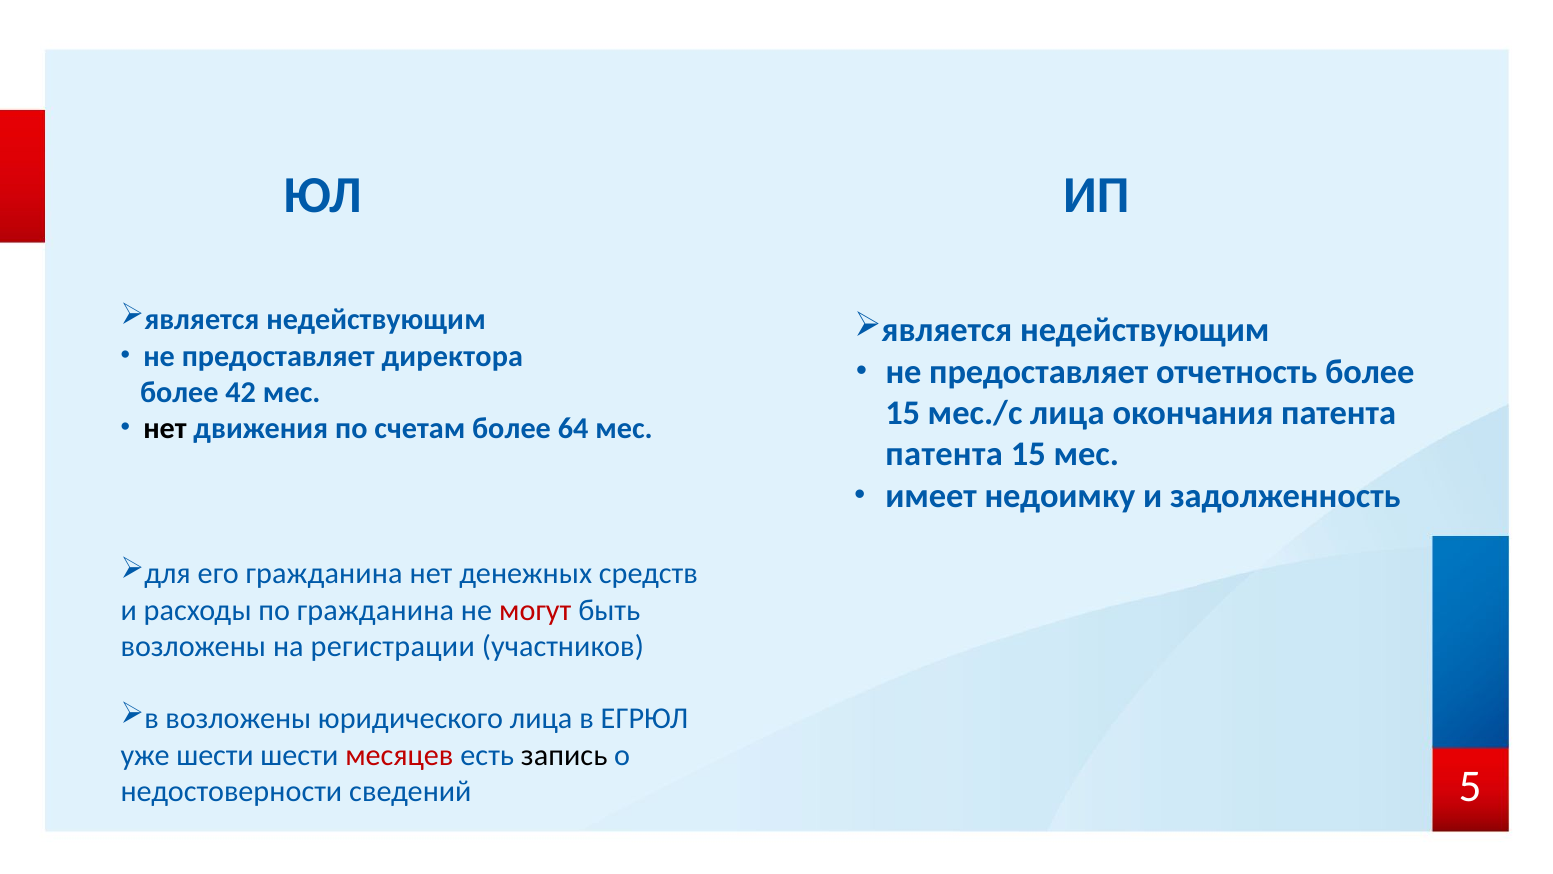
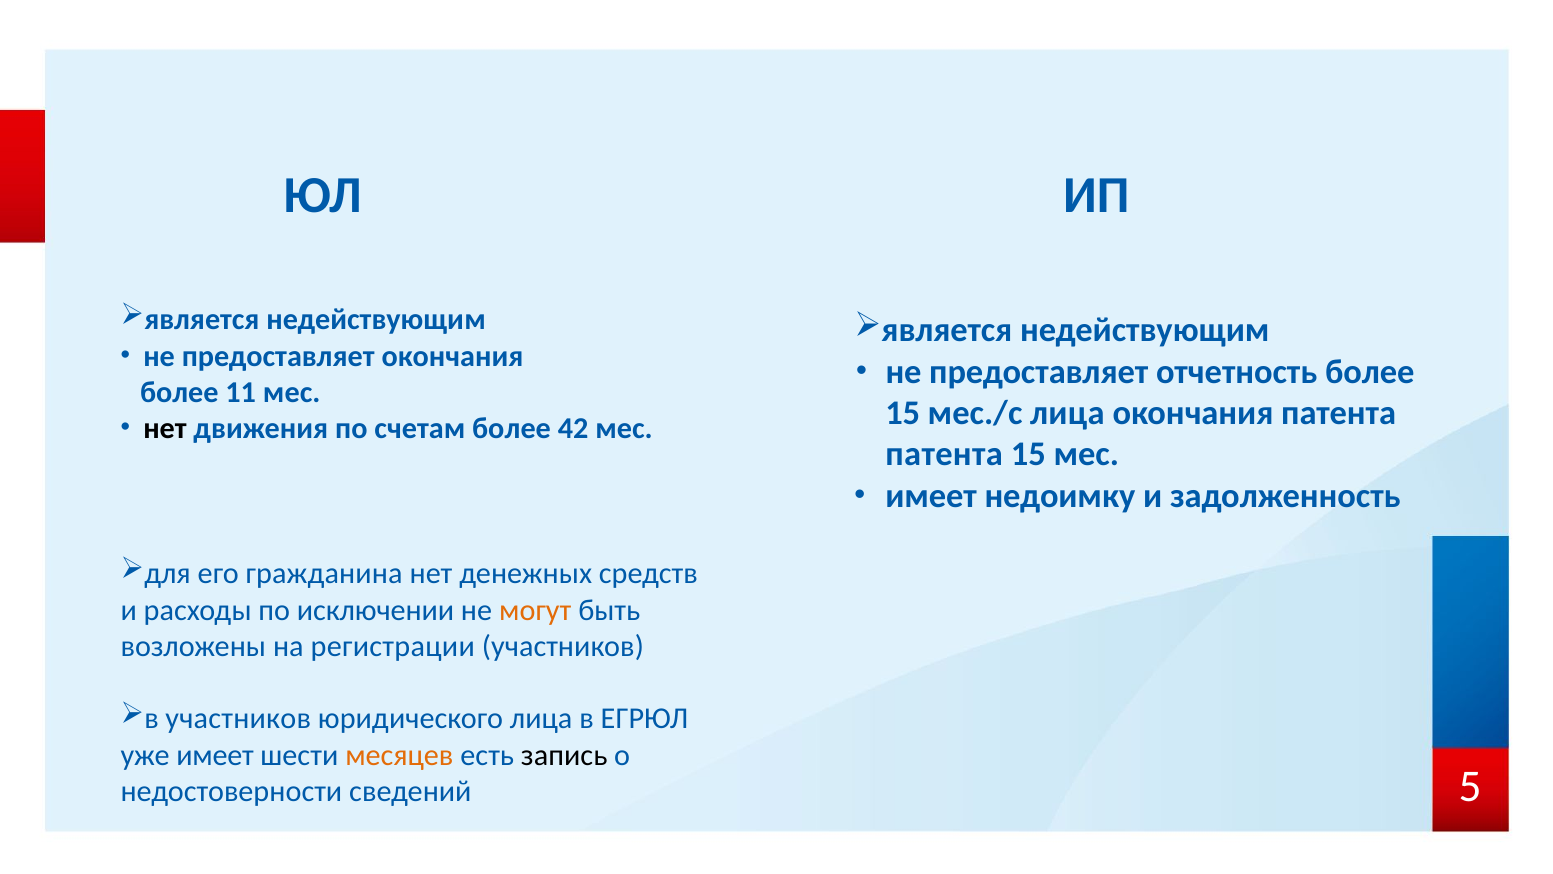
предоставляет директора: директора -> окончания
42: 42 -> 11
64: 64 -> 42
по гражданина: гражданина -> исключении
могут colour: red -> orange
возложены at (238, 719): возложены -> участников
уже шести: шести -> имеет
месяцев colour: red -> orange
